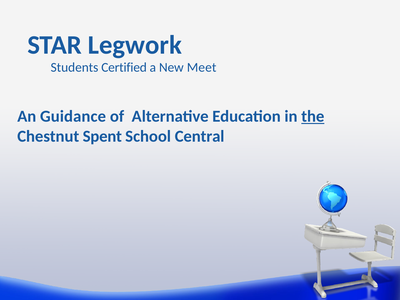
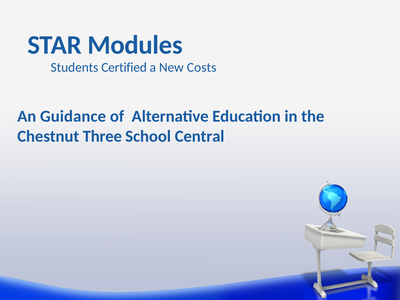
Legwork: Legwork -> Modules
Meet: Meet -> Costs
the underline: present -> none
Spent: Spent -> Three
